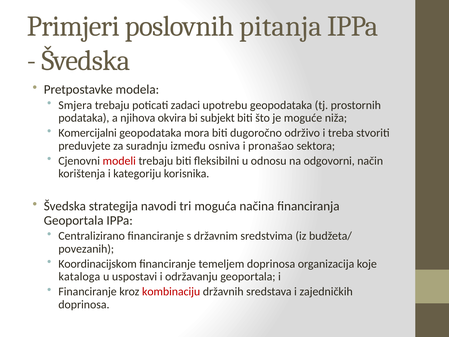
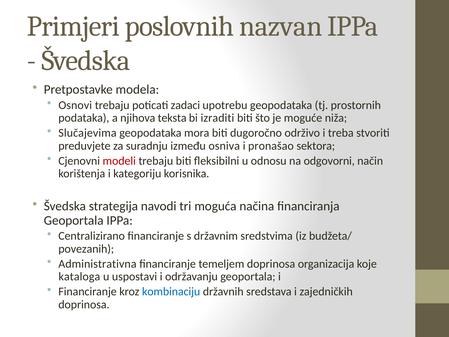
pitanja: pitanja -> nazvan
Smjera: Smjera -> Osnovi
okvira: okvira -> teksta
subjekt: subjekt -> izraditi
Komercijalni: Komercijalni -> Slučajevima
Koordinacijskom: Koordinacijskom -> Administrativna
kombinaciju colour: red -> blue
